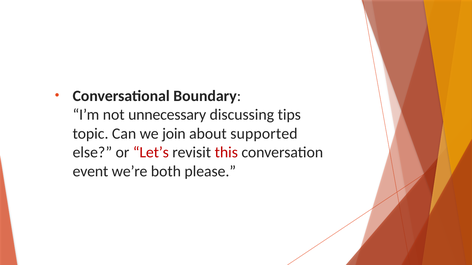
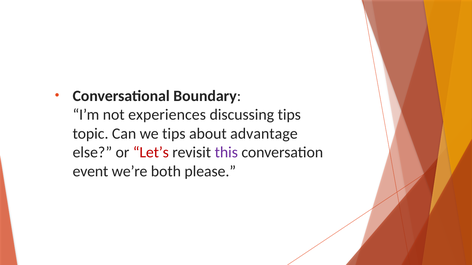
unnecessary: unnecessary -> experiences
we join: join -> tips
supported: supported -> advantage
this colour: red -> purple
